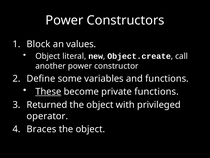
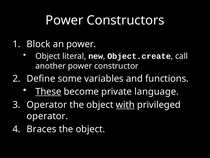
an values: values -> power
private functions: functions -> language
Returned at (47, 105): Returned -> Operator
with underline: none -> present
